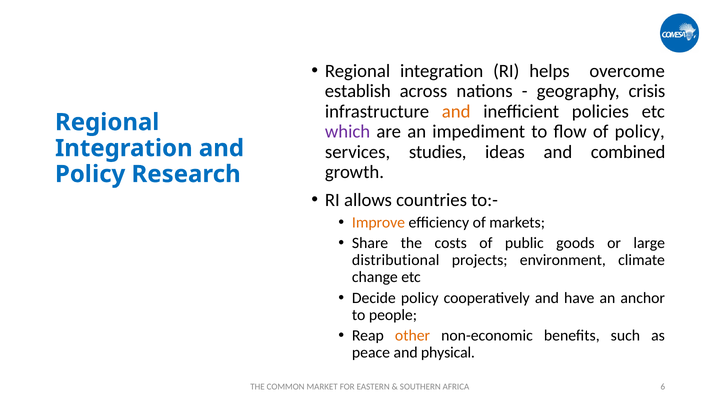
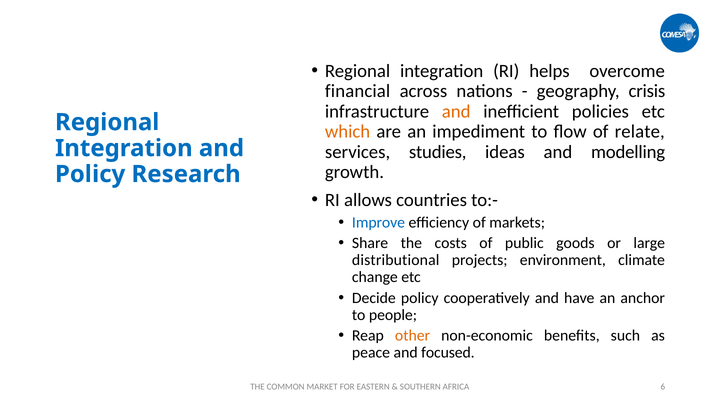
establish: establish -> financial
which colour: purple -> orange
of policy: policy -> relate
combined: combined -> modelling
Improve colour: orange -> blue
physical: physical -> focused
